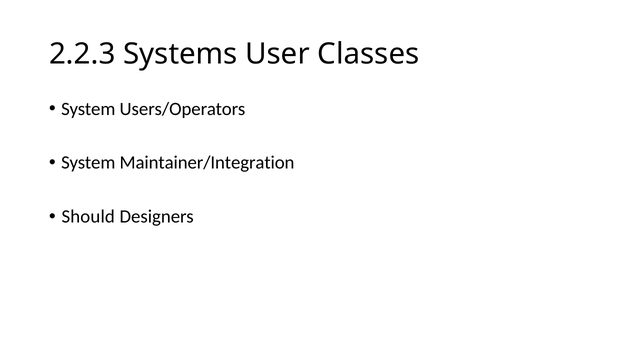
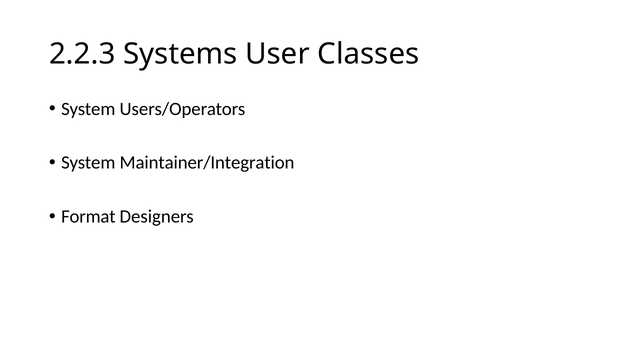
Should: Should -> Format
